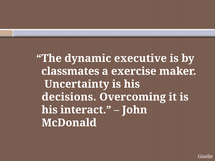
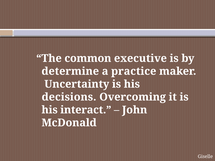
dynamic: dynamic -> common
classmates: classmates -> determine
exercise: exercise -> practice
